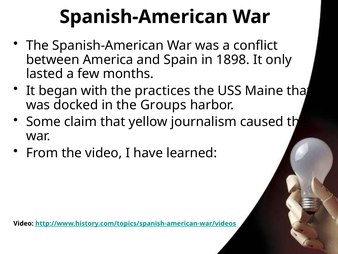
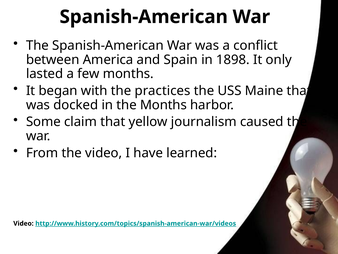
the Groups: Groups -> Months
